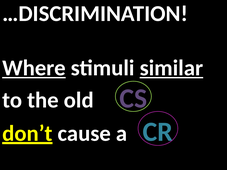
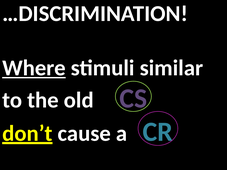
similar underline: present -> none
